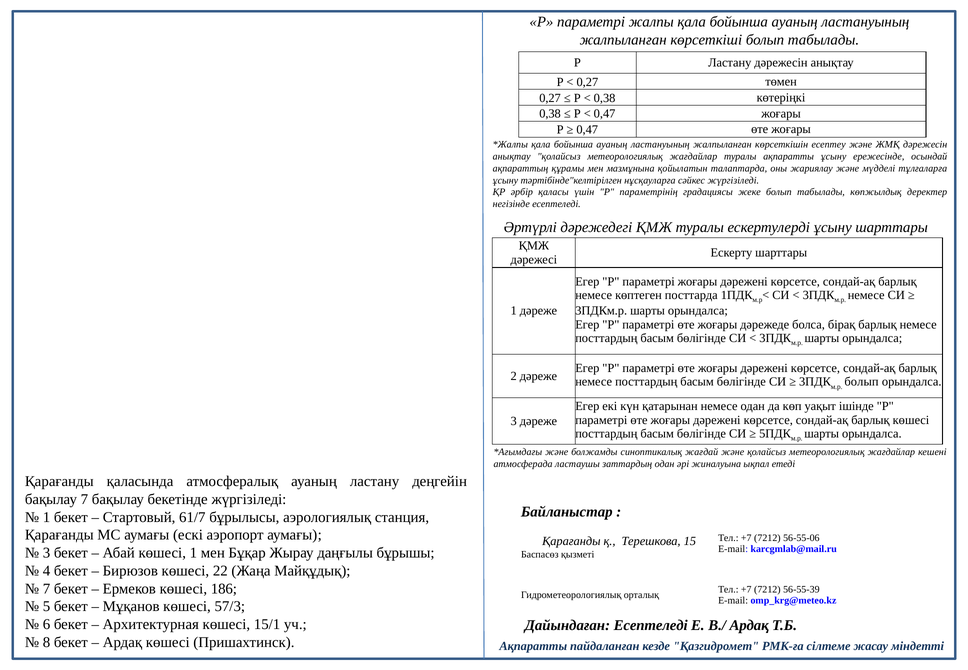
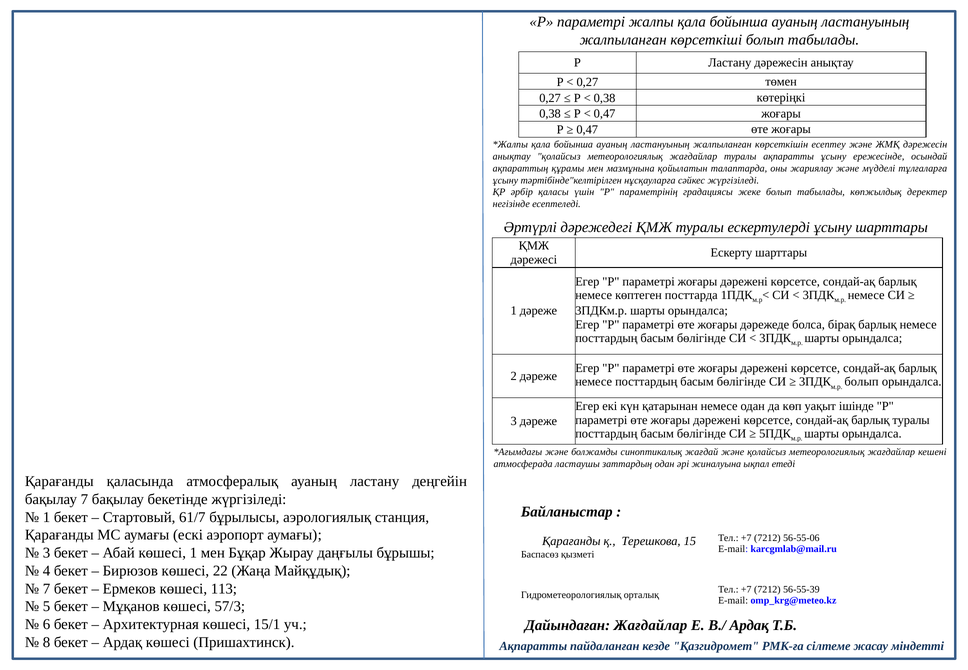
барлық көшесі: көшесі -> туралы
186: 186 -> 113
Дайындаған Есептеледі: Есептеледі -> Жағдайлар
